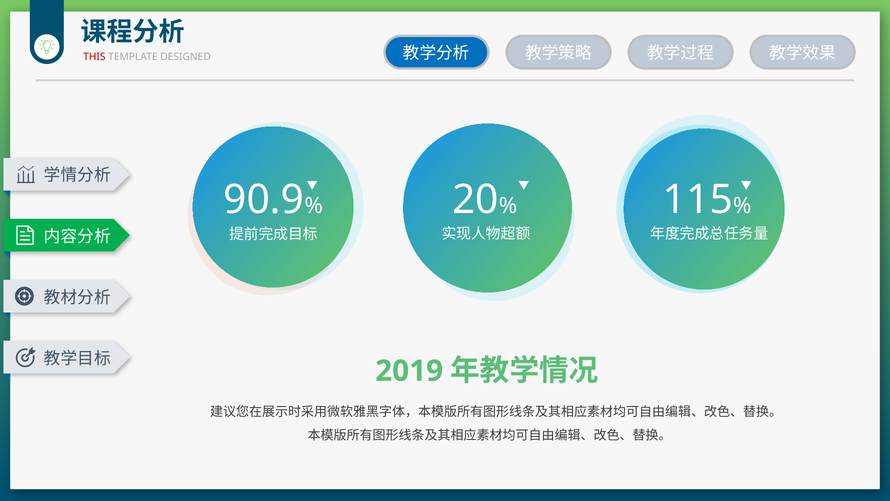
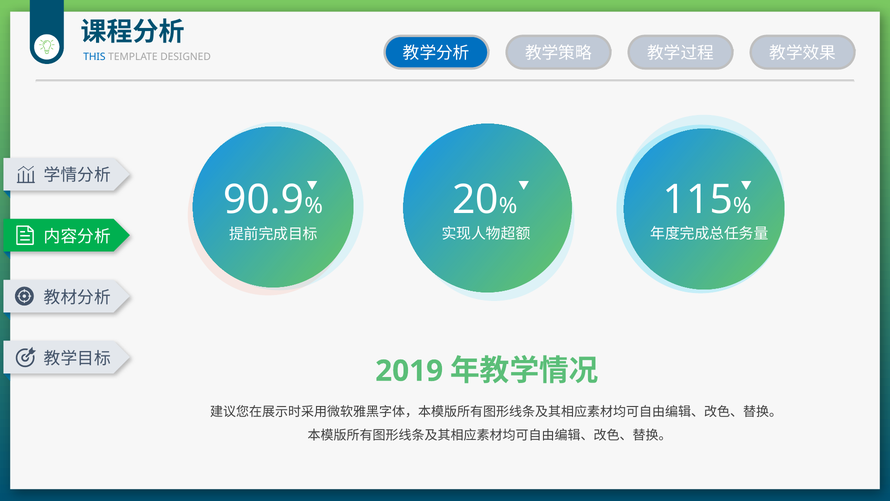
THIS colour: red -> blue
